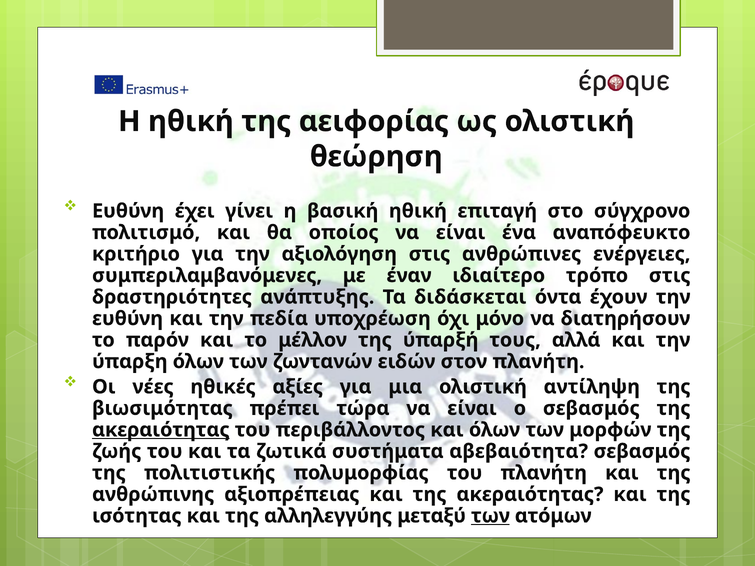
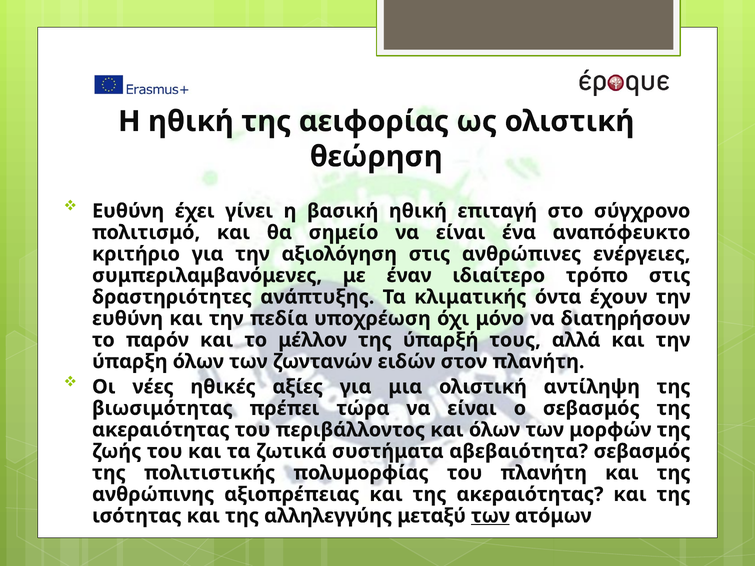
οποίος: οποίος -> σημείο
διδάσκεται: διδάσκεται -> κλιματικής
ακεραιότητας at (161, 430) underline: present -> none
